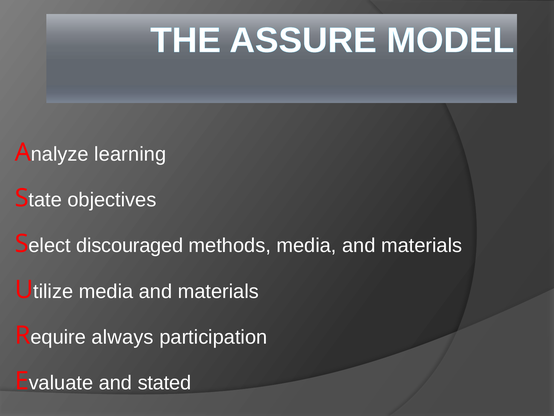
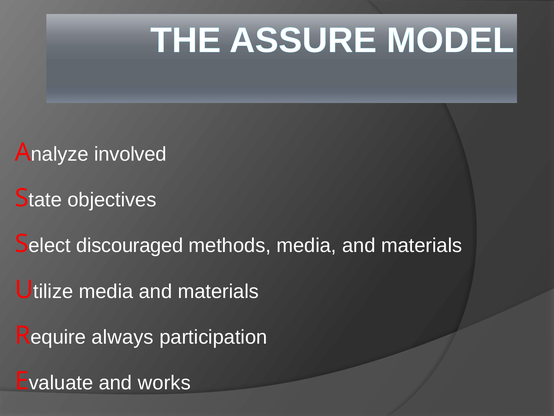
learning: learning -> involved
stated: stated -> works
